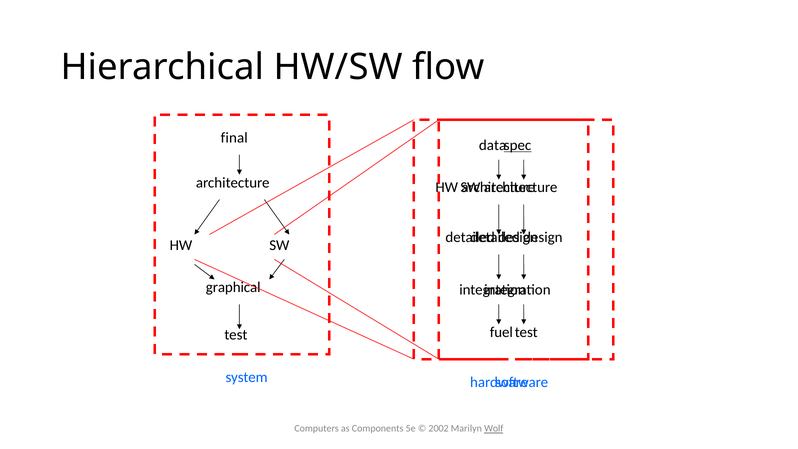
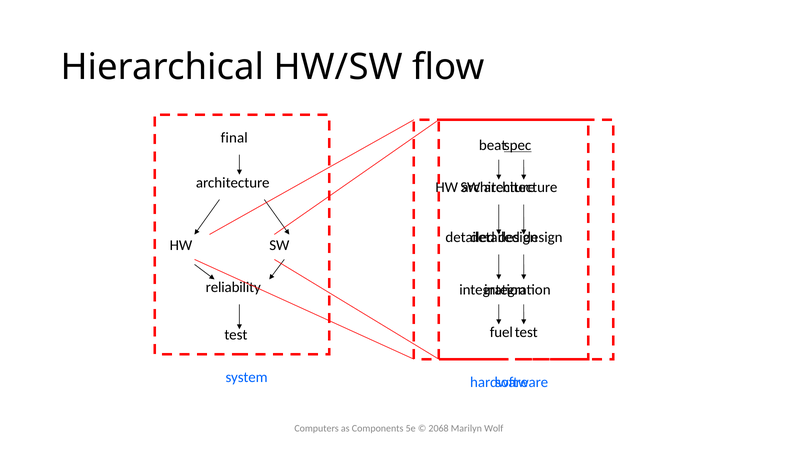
data: data -> beat
graphical: graphical -> reliability
2002: 2002 -> 2068
Wolf underline: present -> none
